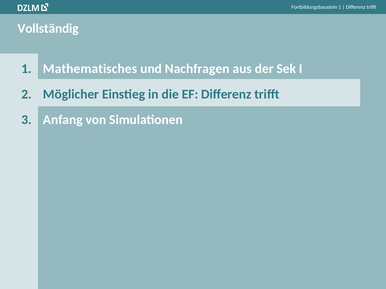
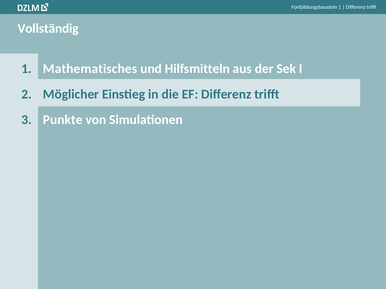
Nachfragen: Nachfragen -> Hilfsmitteln
Anfang: Anfang -> Punkte
